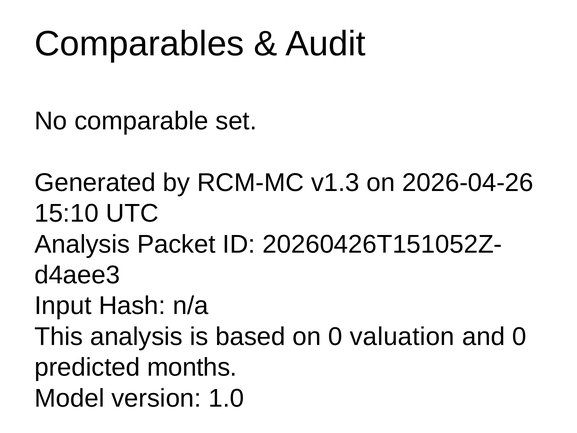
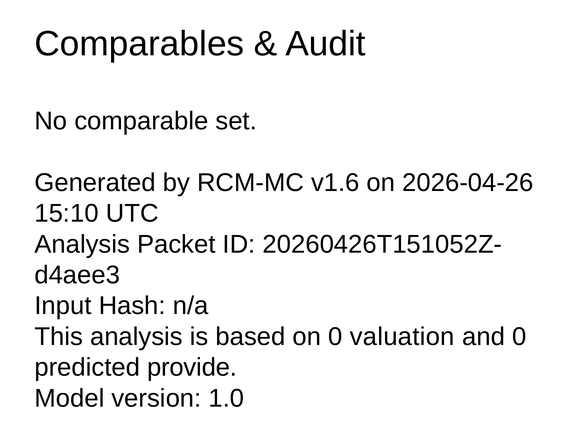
v1.3: v1.3 -> v1.6
months: months -> provide
